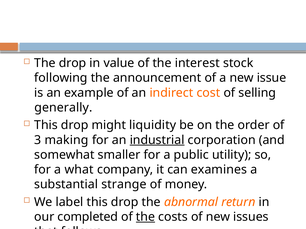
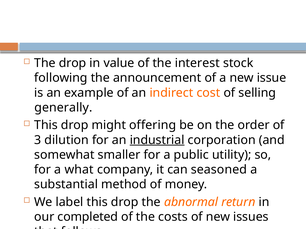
liquidity: liquidity -> offering
making: making -> dilution
examines: examines -> seasoned
strange: strange -> method
the at (145, 217) underline: present -> none
